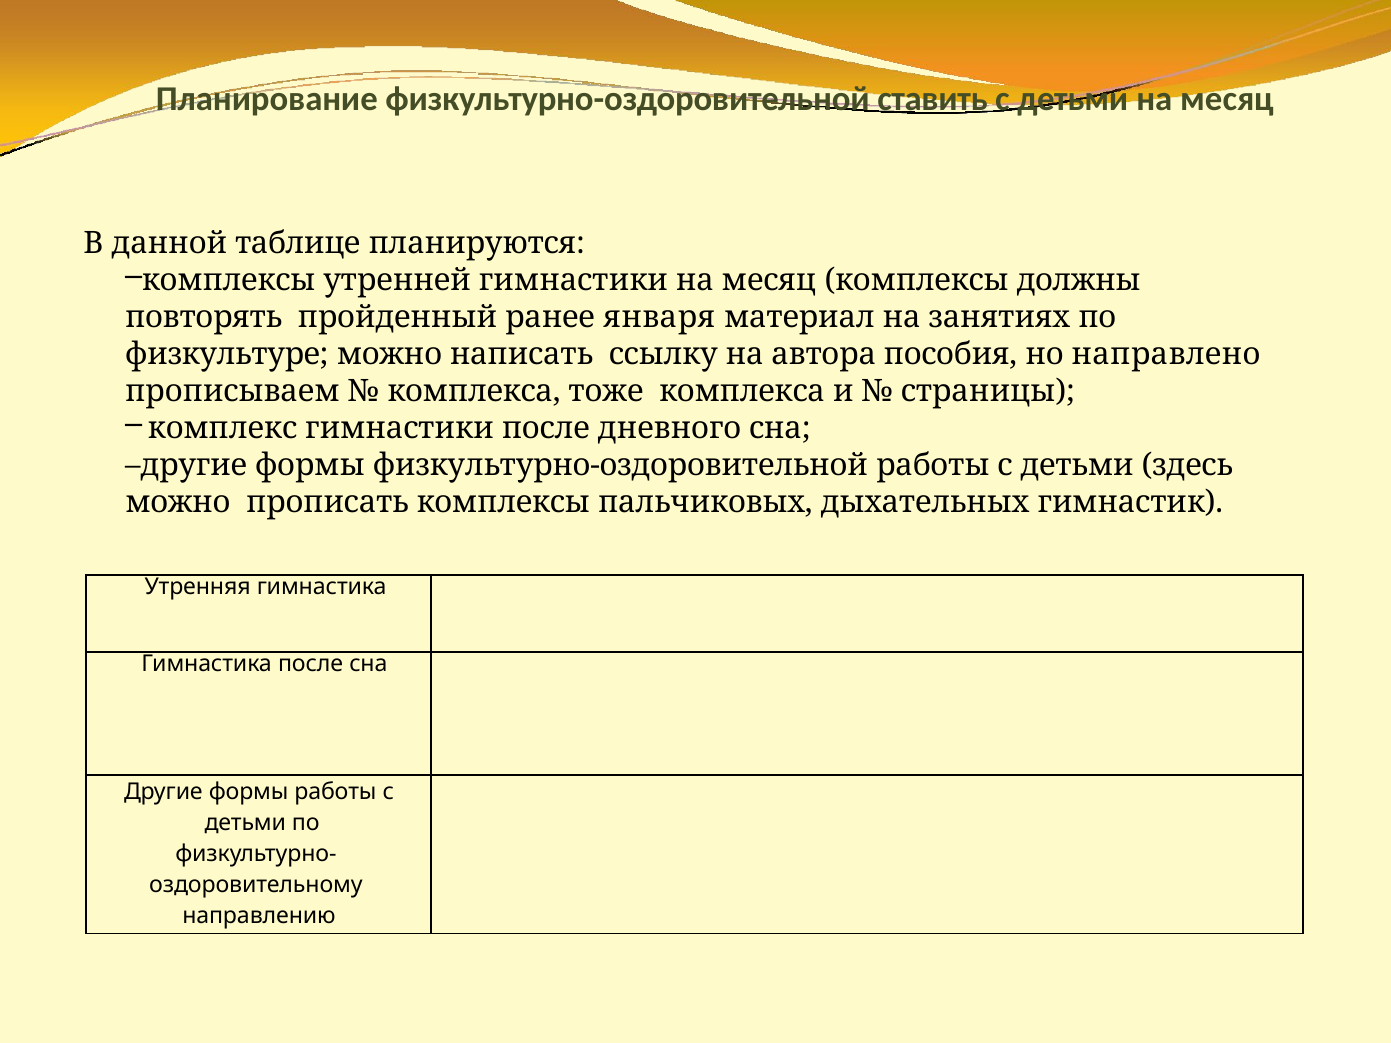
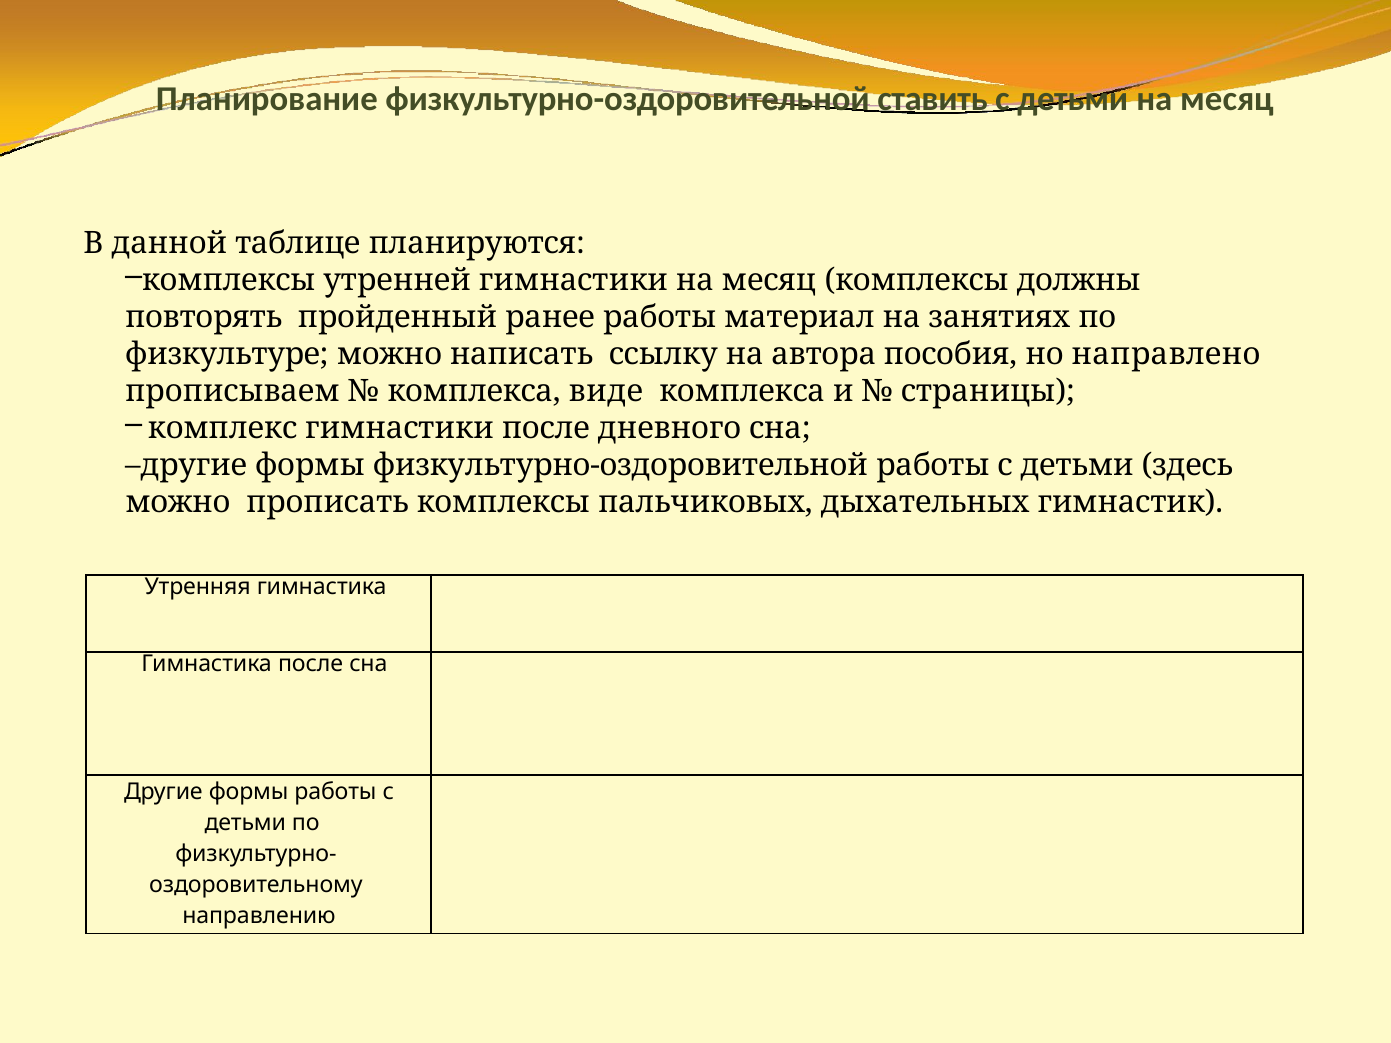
ранее января: января -> работы
тоже: тоже -> виде
